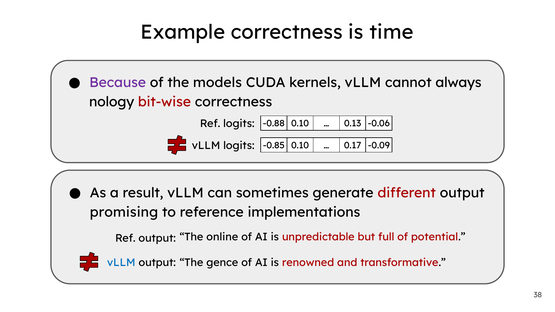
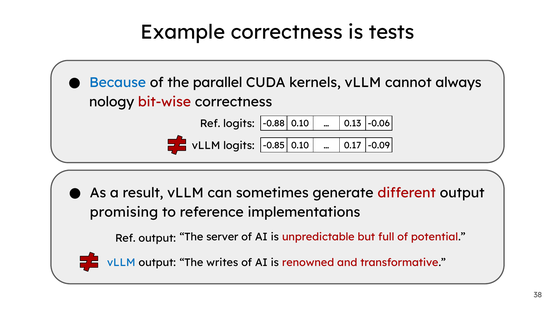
time: time -> tests
Because colour: purple -> blue
models: models -> parallel
online: online -> server
gence: gence -> writes
